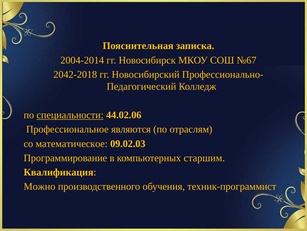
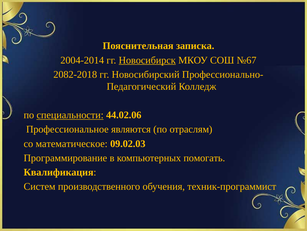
Новосибирск underline: none -> present
2042-2018: 2042-2018 -> 2082-2018
старшим: старшим -> помогать
Можно: Можно -> Систем
